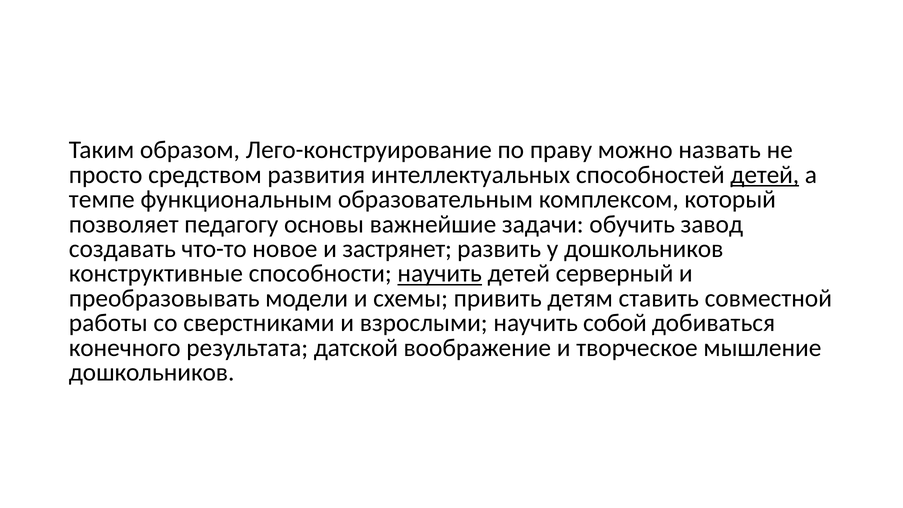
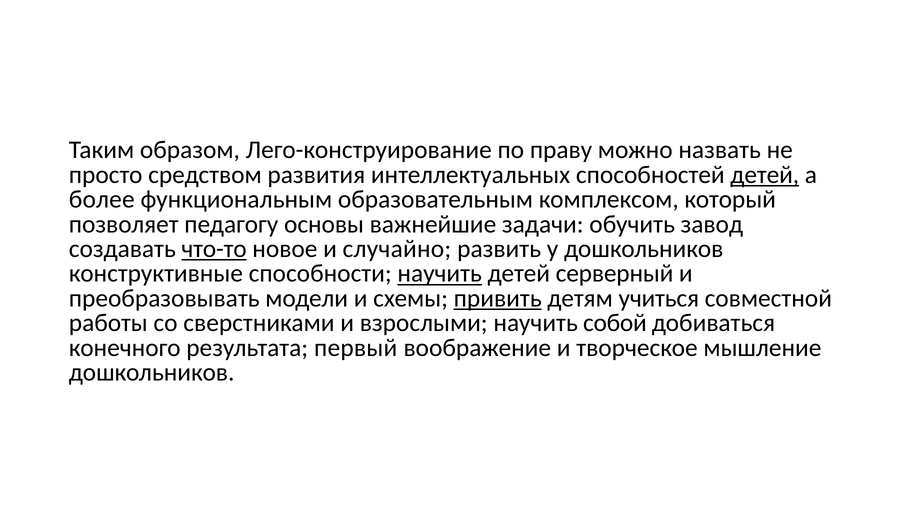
темпе: темпе -> более
что-то underline: none -> present
застрянет: застрянет -> случайно
привить underline: none -> present
ставить: ставить -> учиться
датской: датской -> первый
